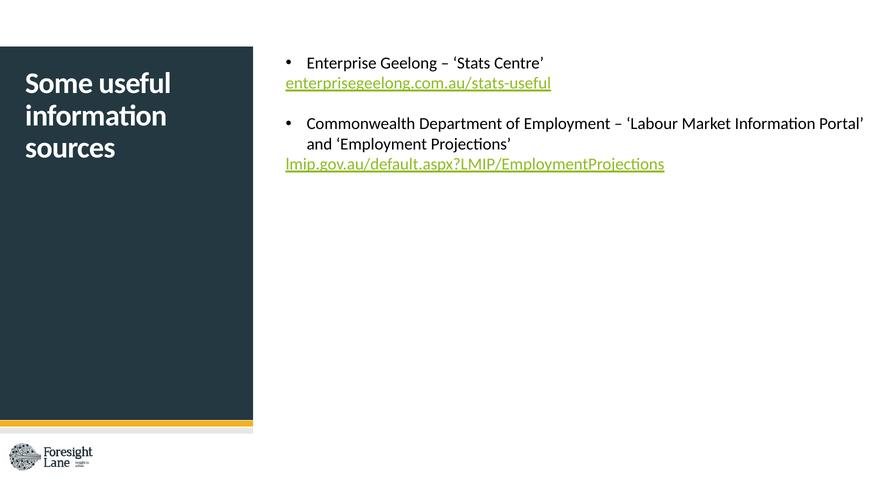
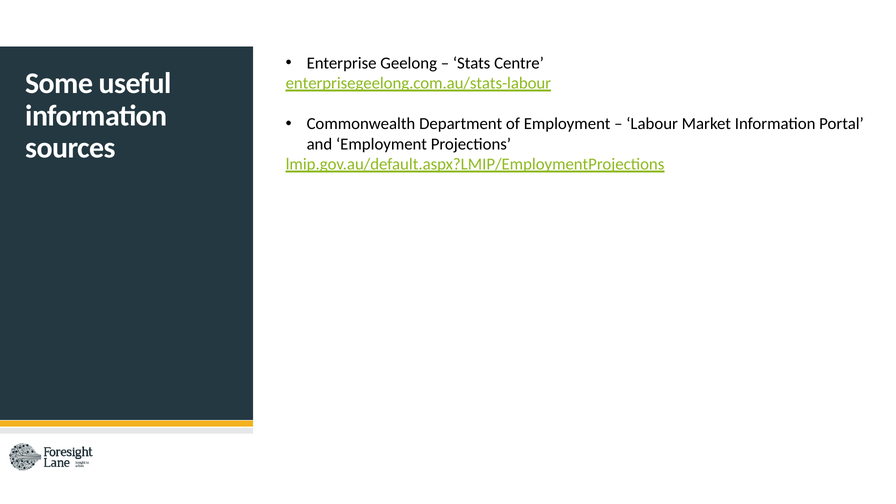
enterprisegeelong.com.au/stats-useful: enterprisegeelong.com.au/stats-useful -> enterprisegeelong.com.au/stats-labour
